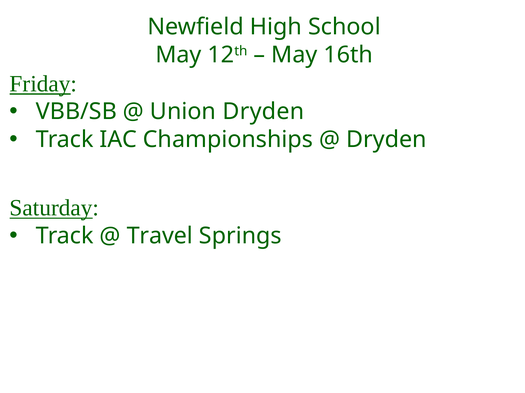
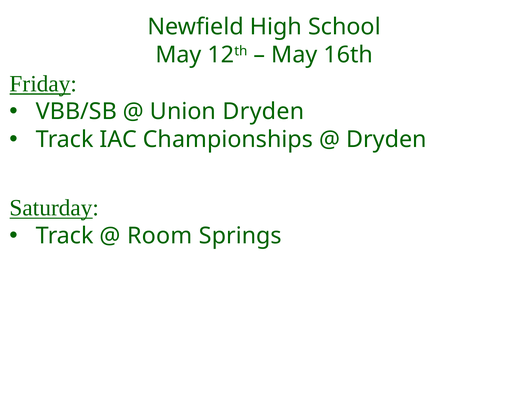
Travel: Travel -> Room
